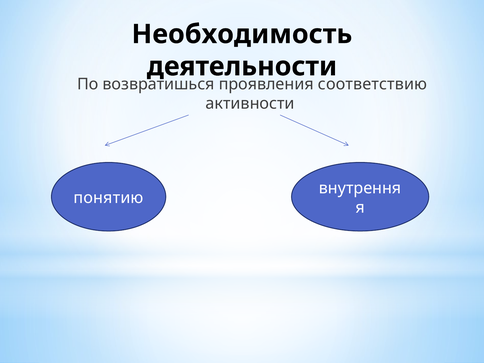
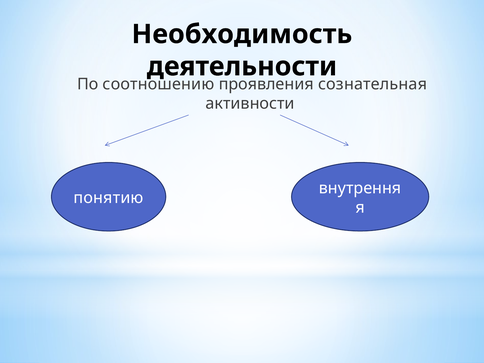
возвратишься: возвратишься -> соотношению
соответствию: соответствию -> сознательная
